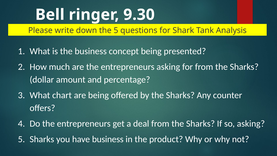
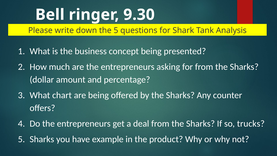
so asking: asking -> trucks
have business: business -> example
